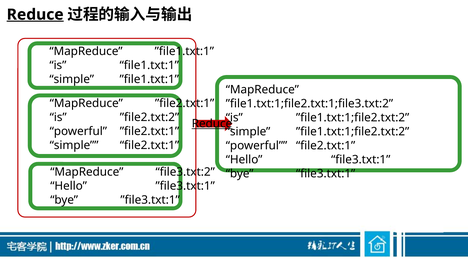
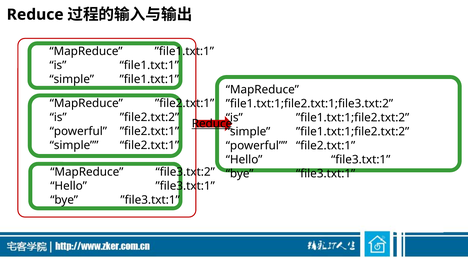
Reduce at (35, 15) underline: present -> none
